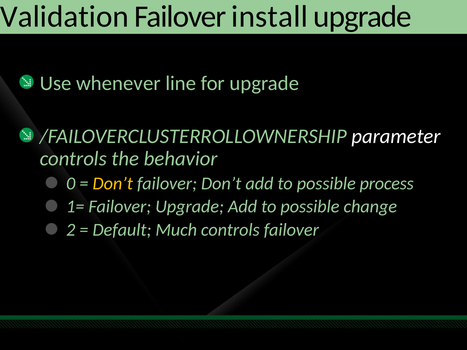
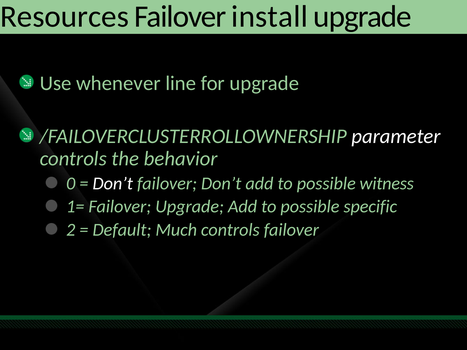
Validation: Validation -> Resources
Don’t at (113, 184) colour: yellow -> white
process: process -> witness
change: change -> specific
